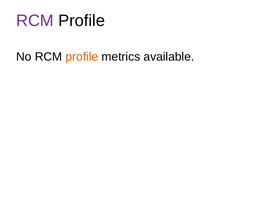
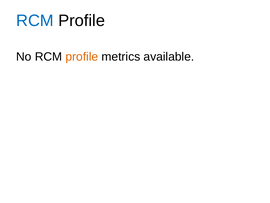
RCM at (35, 20) colour: purple -> blue
